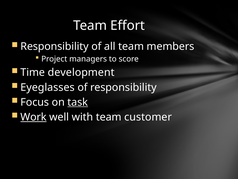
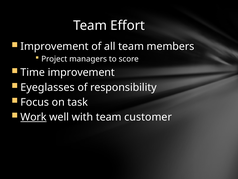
Responsibility at (55, 46): Responsibility -> Improvement
Time development: development -> improvement
task underline: present -> none
